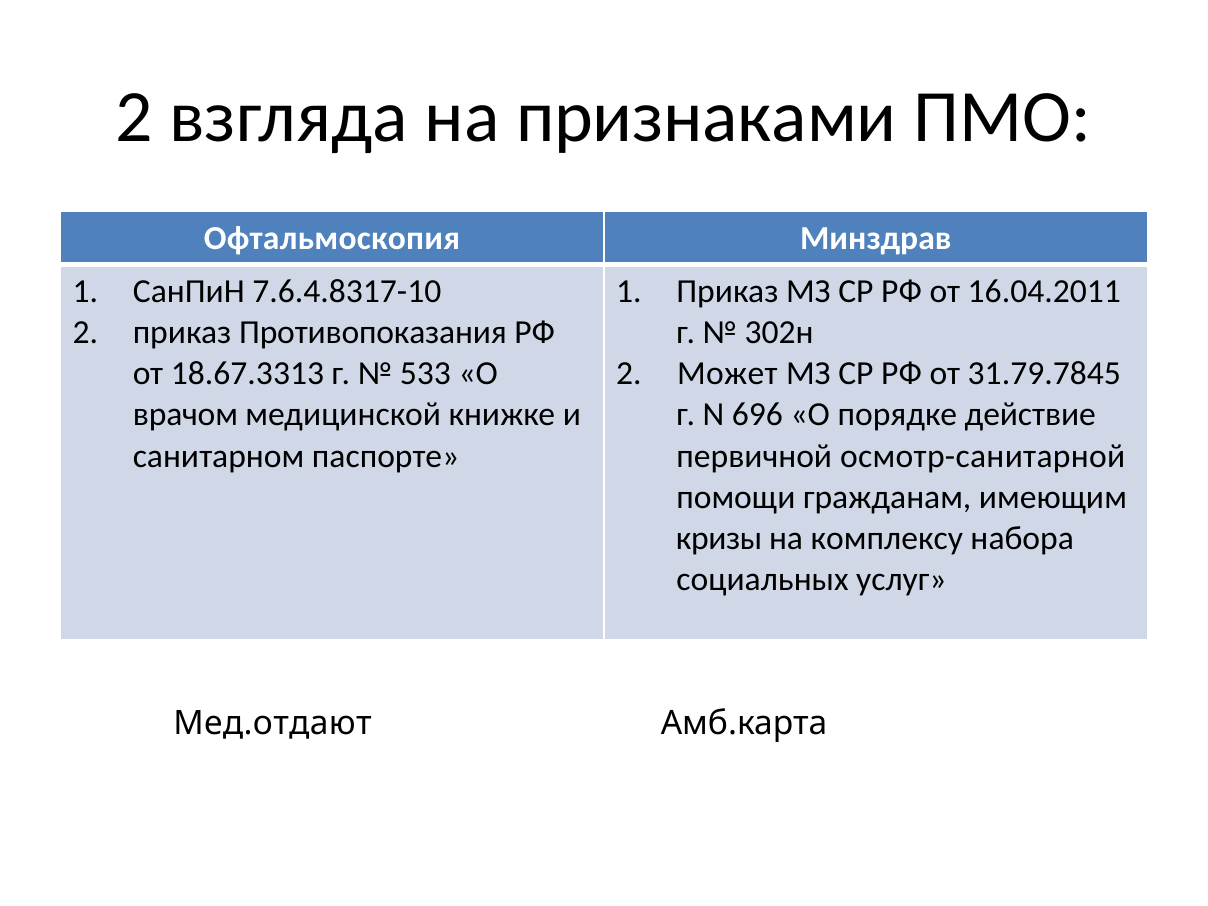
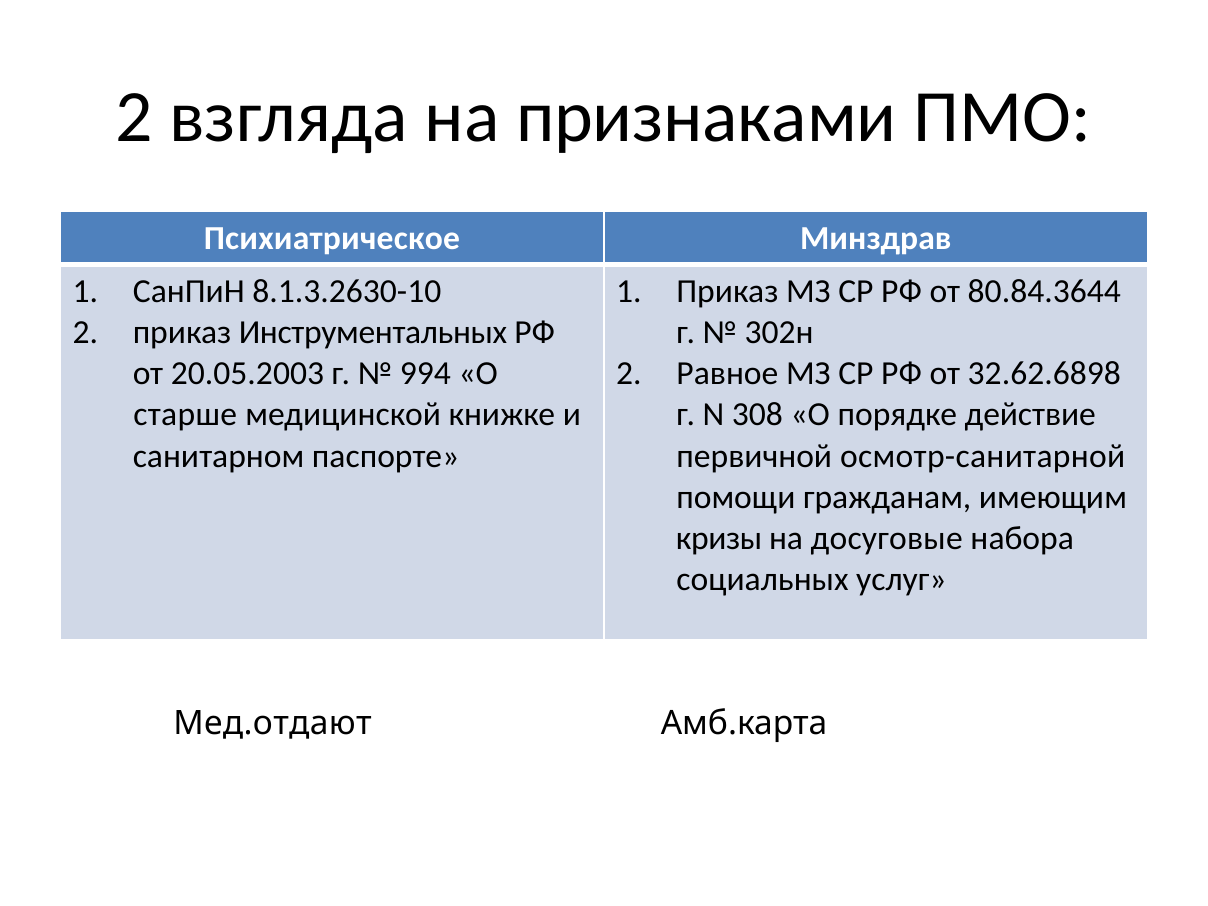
Офтальмоскопия: Офтальмоскопия -> Психиатрическое
7.6.4.8317-10: 7.6.4.8317-10 -> 8.1.3.2630-10
16.04.2011: 16.04.2011 -> 80.84.3644
Противопоказания: Противопоказания -> Инструментальных
18.67.3313: 18.67.3313 -> 20.05.2003
533: 533 -> 994
Может: Может -> Равное
31.79.7845: 31.79.7845 -> 32.62.6898
врачом: врачом -> старше
696: 696 -> 308
комплексу: комплексу -> досуговые
